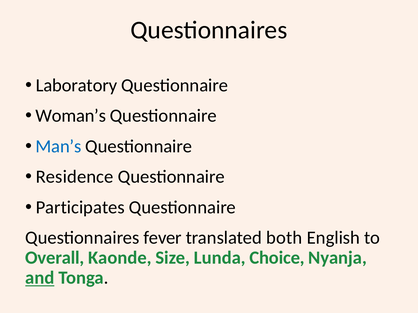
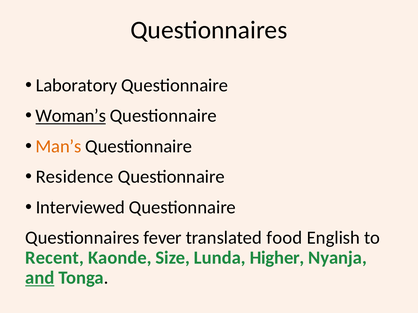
Woman’s underline: none -> present
Man’s colour: blue -> orange
Participates: Participates -> Interviewed
both: both -> food
Overall: Overall -> Recent
Choice: Choice -> Higher
